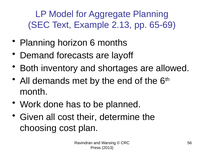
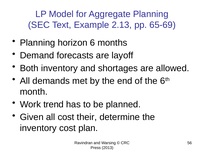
done: done -> trend
choosing at (38, 128): choosing -> inventory
